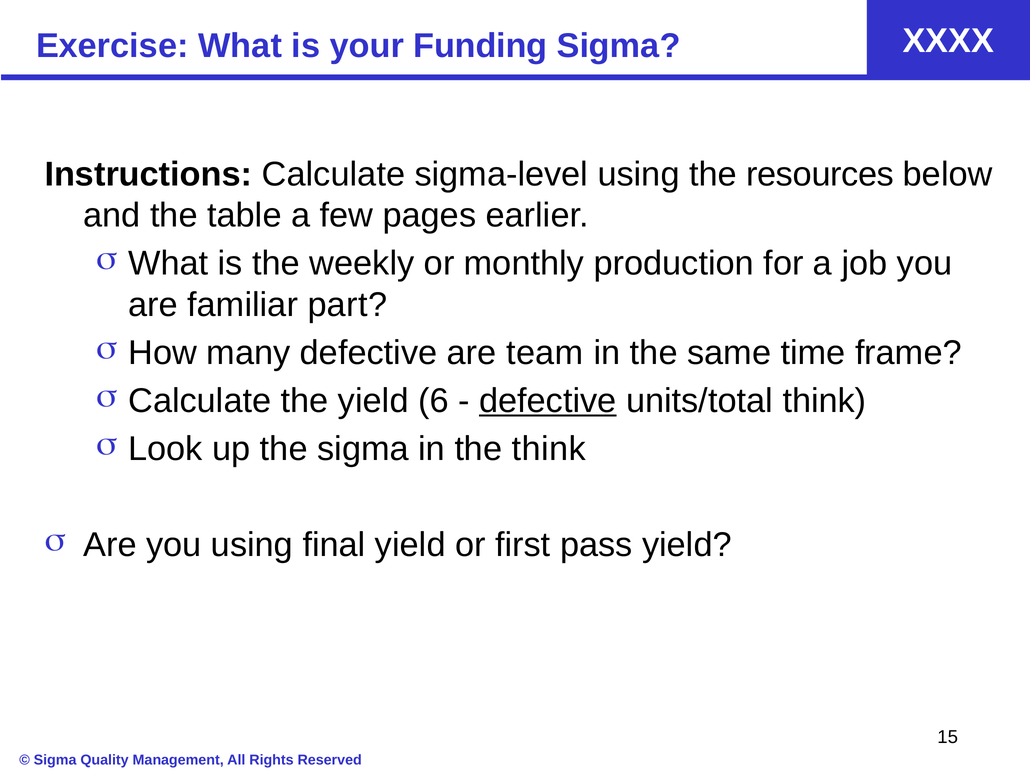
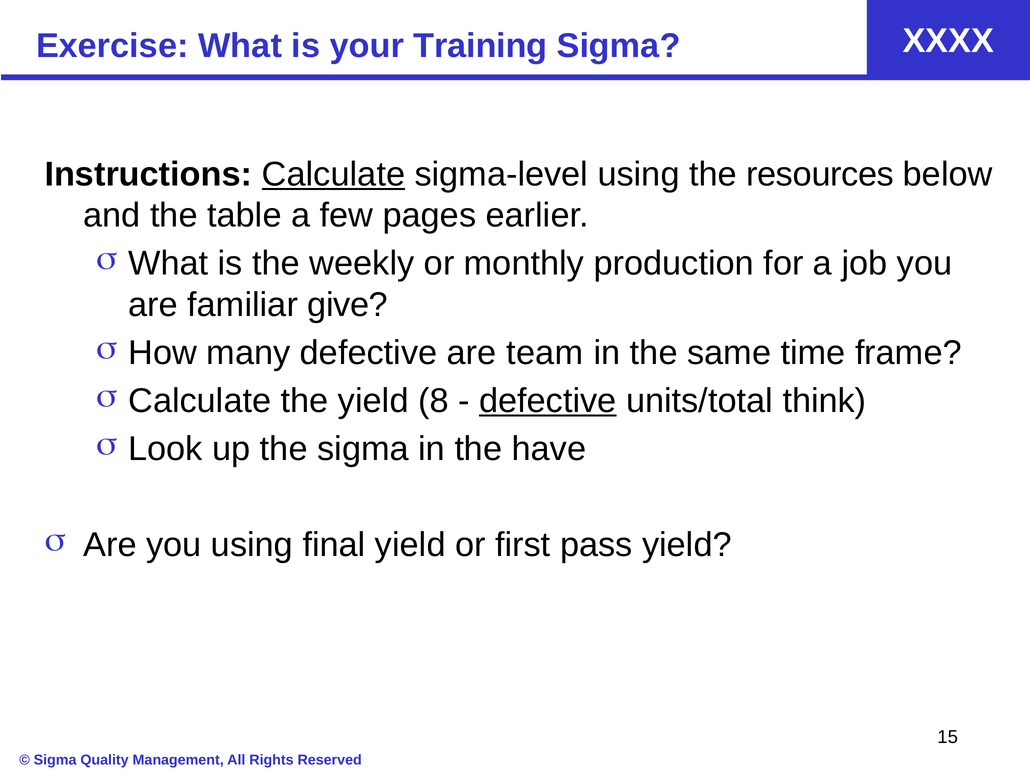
Funding: Funding -> Training
Calculate at (334, 174) underline: none -> present
part: part -> give
6: 6 -> 8
the think: think -> have
